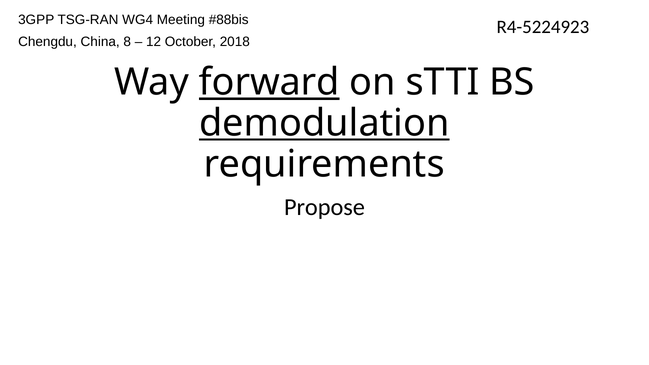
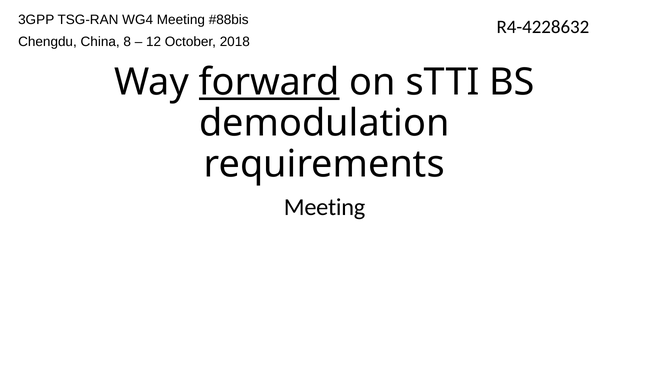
R4-5224923: R4-5224923 -> R4-4228632
demodulation underline: present -> none
Propose at (324, 207): Propose -> Meeting
